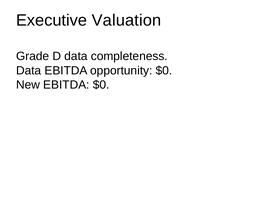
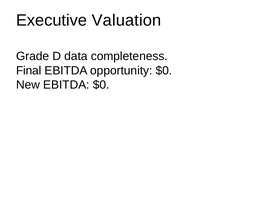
Data at (29, 70): Data -> Final
